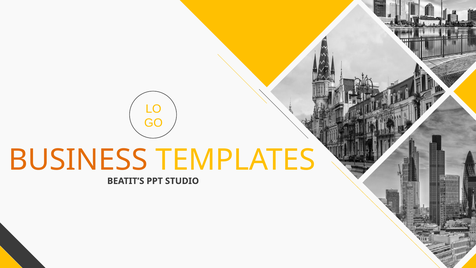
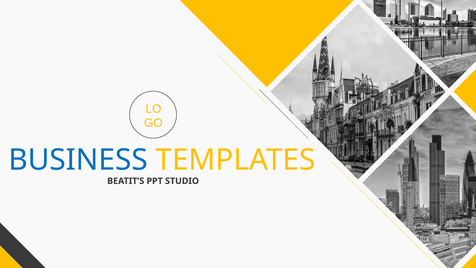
BUSINESS colour: orange -> blue
